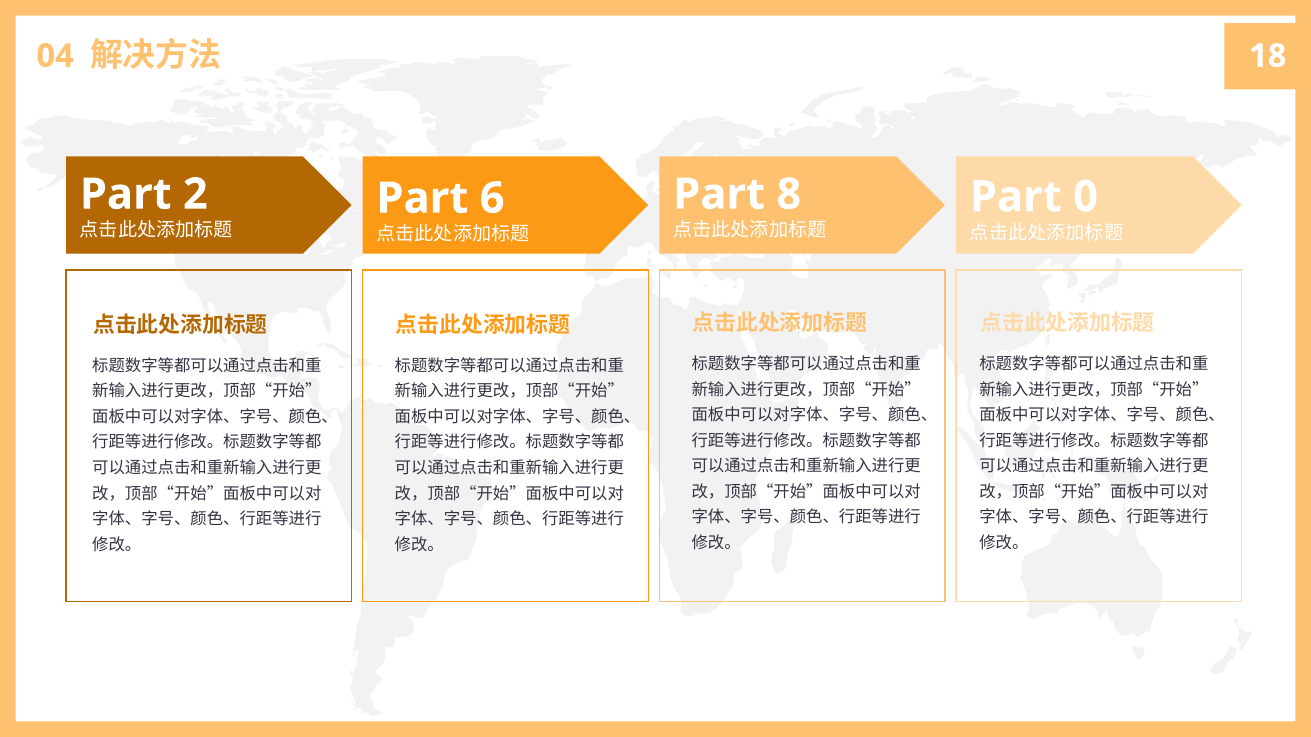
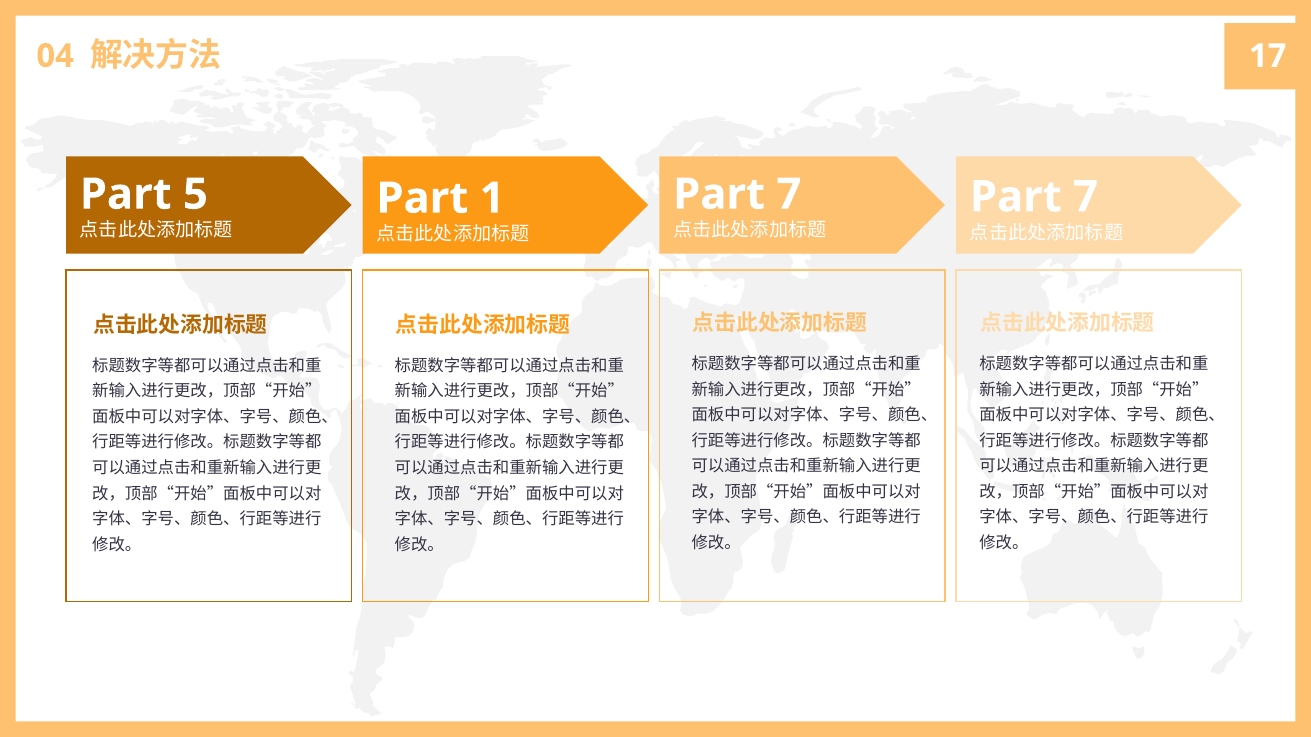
18: 18 -> 17
2: 2 -> 5
8 at (789, 194): 8 -> 7
6: 6 -> 1
0 at (1086, 197): 0 -> 7
